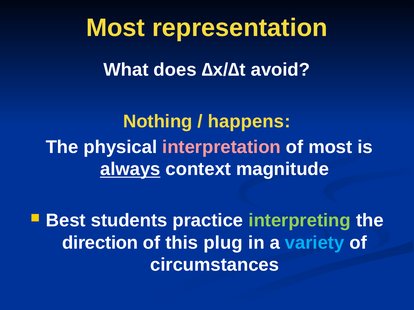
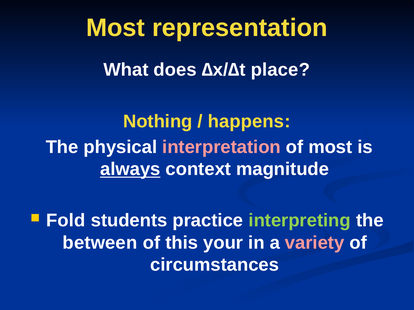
avoid: avoid -> place
Best: Best -> Fold
direction: direction -> between
plug: plug -> your
variety colour: light blue -> pink
